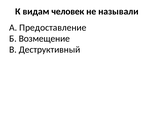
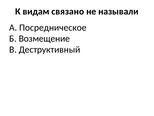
человек: человек -> связано
Предоставление: Предоставление -> Посредническое
